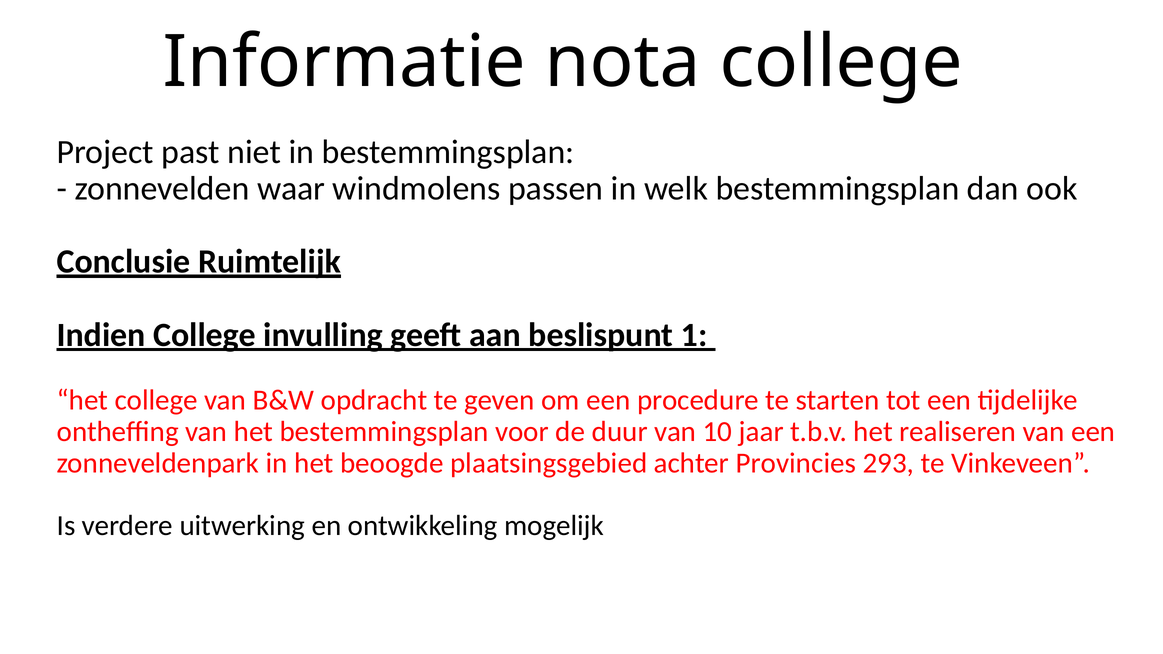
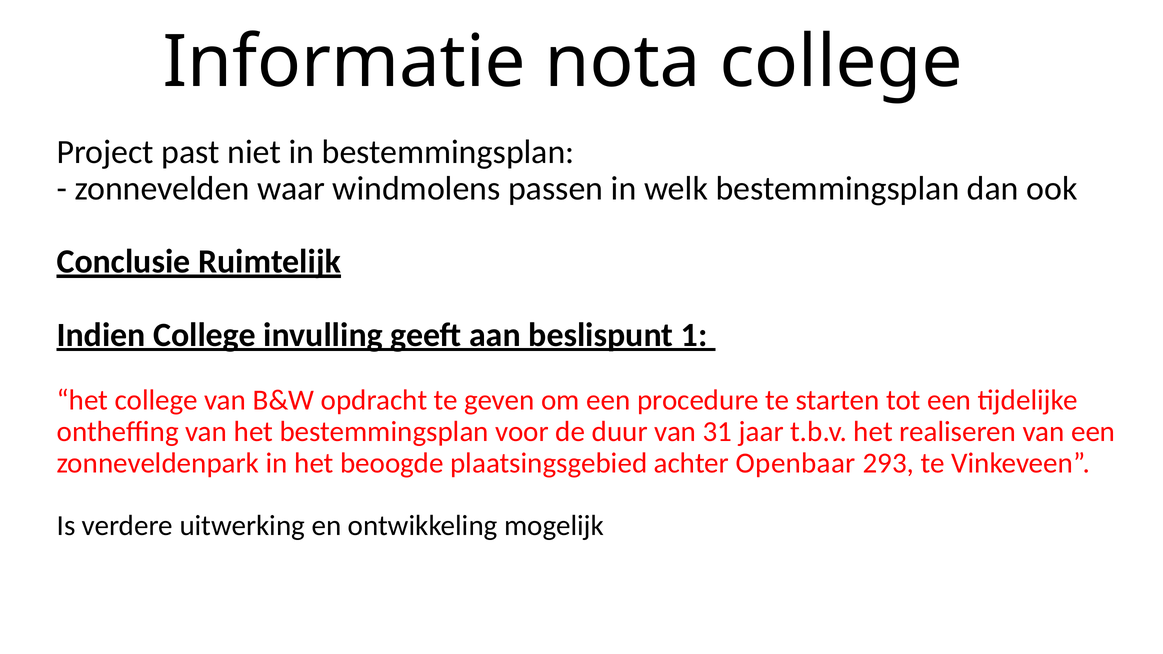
10: 10 -> 31
Provincies: Provincies -> Openbaar
